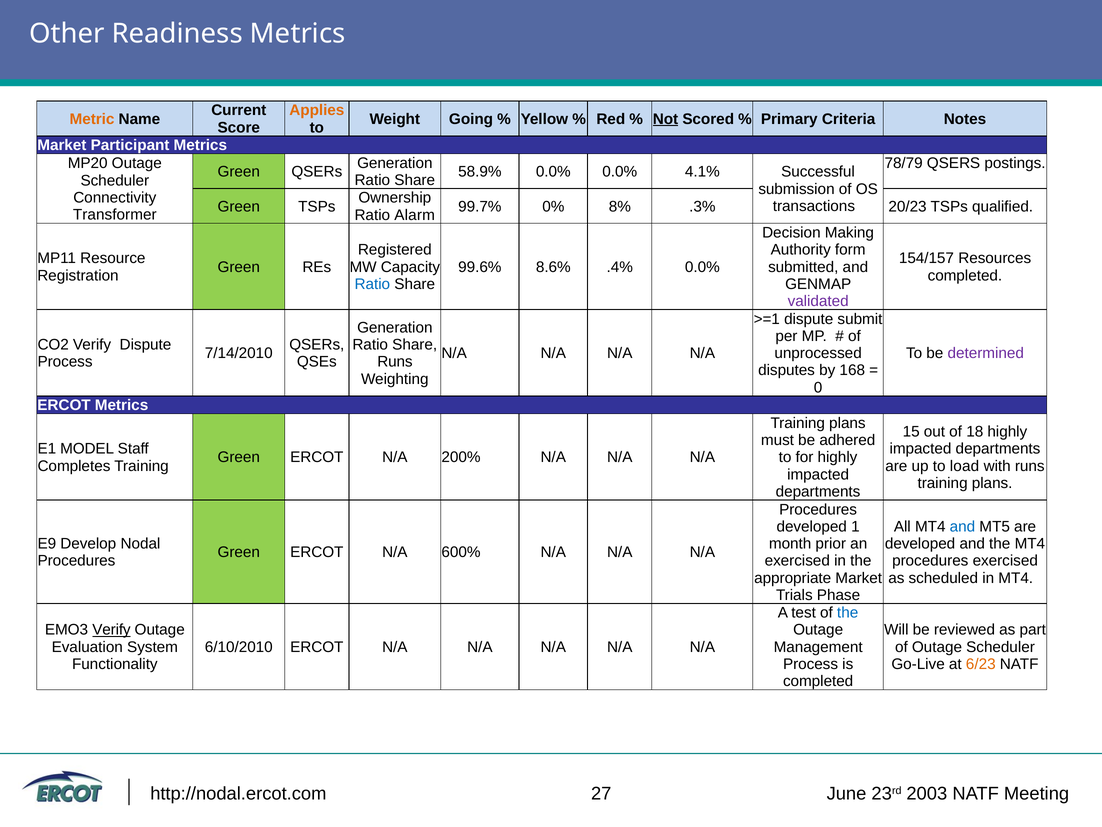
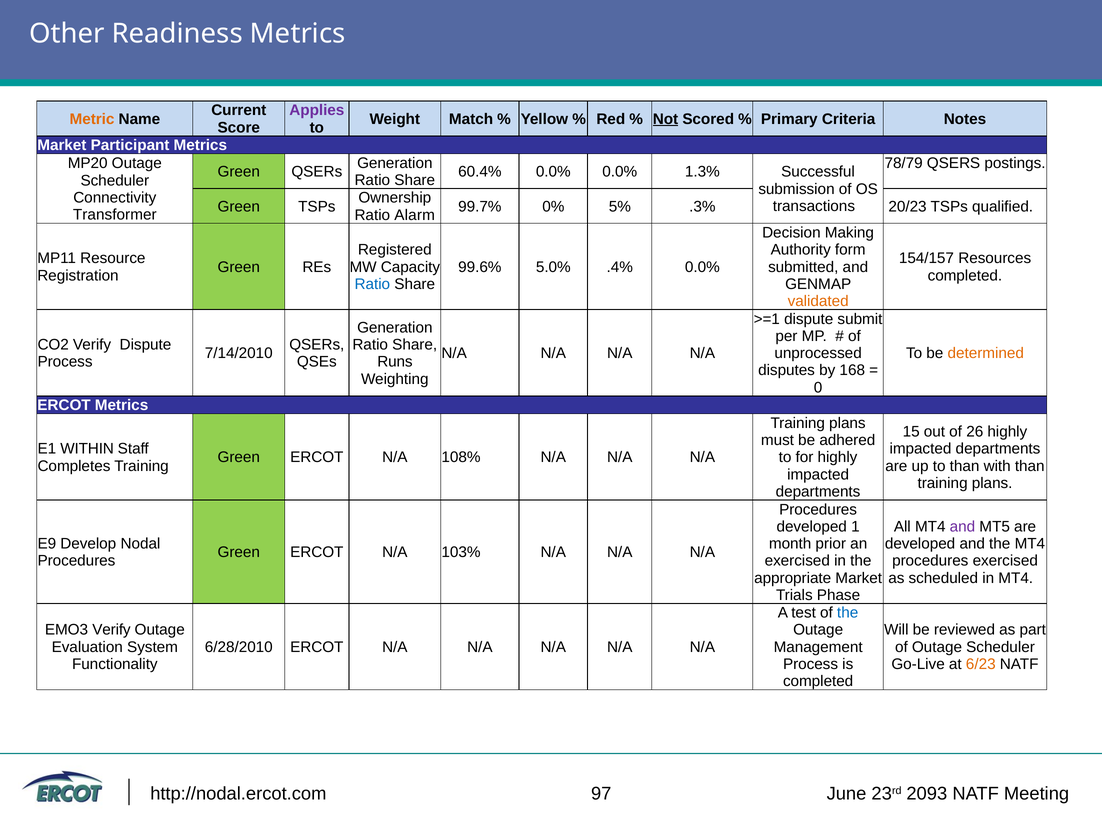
Applies colour: orange -> purple
Going: Going -> Match
58.9%: 58.9% -> 60.4%
4.1%: 4.1% -> 1.3%
8%: 8% -> 5%
8.6%: 8.6% -> 5.0%
validated colour: purple -> orange
determined colour: purple -> orange
18: 18 -> 26
MODEL: MODEL -> WITHIN
200%: 200% -> 108%
to load: load -> than
with runs: runs -> than
and at (962, 526) colour: blue -> purple
600%: 600% -> 103%
Verify at (111, 630) underline: present -> none
6/10/2010: 6/10/2010 -> 6/28/2010
27: 27 -> 97
2003: 2003 -> 2093
